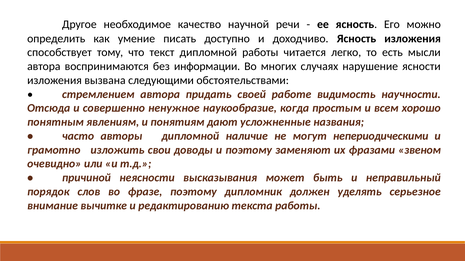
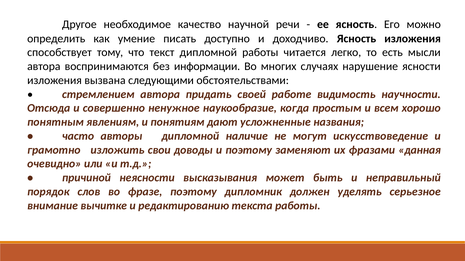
непериодическими: непериодическими -> искусствоведение
звеном: звеном -> данная
